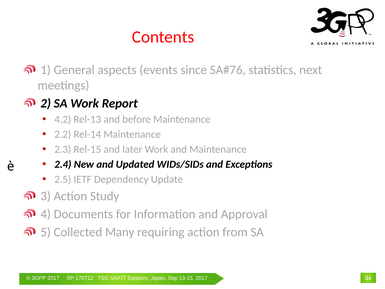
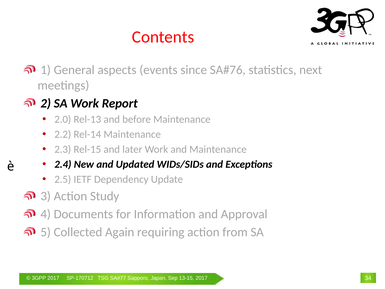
4.2: 4.2 -> 2.0
Many: Many -> Again
